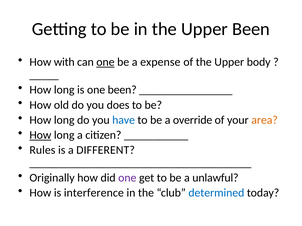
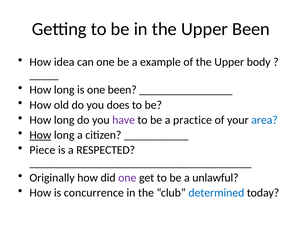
with: with -> idea
one at (105, 62) underline: present -> none
expense: expense -> example
have colour: blue -> purple
override: override -> practice
area colour: orange -> blue
Rules: Rules -> Piece
DIFFERENT: DIFFERENT -> RESPECTED
interference: interference -> concurrence
